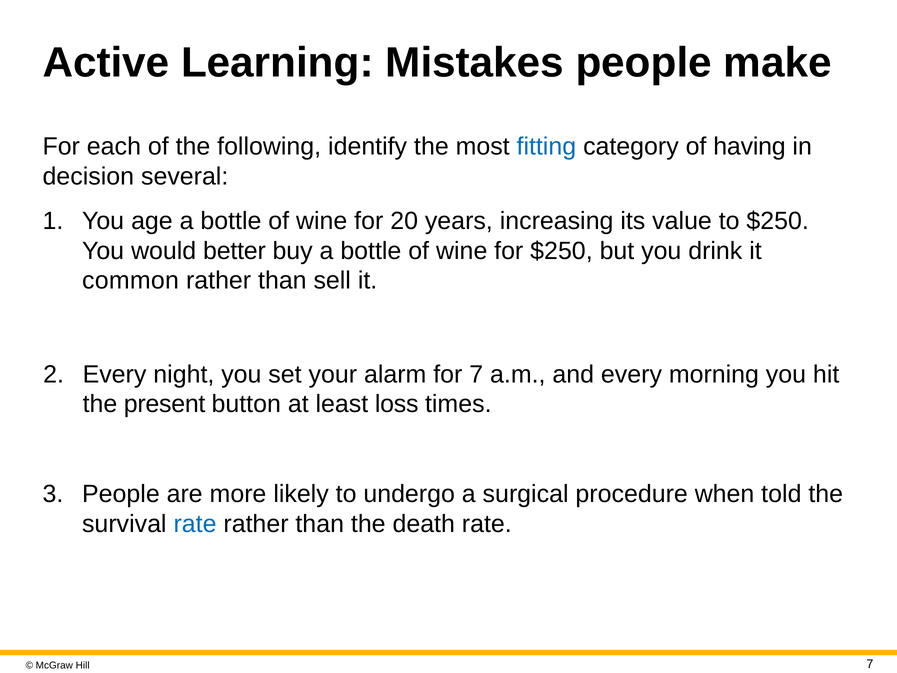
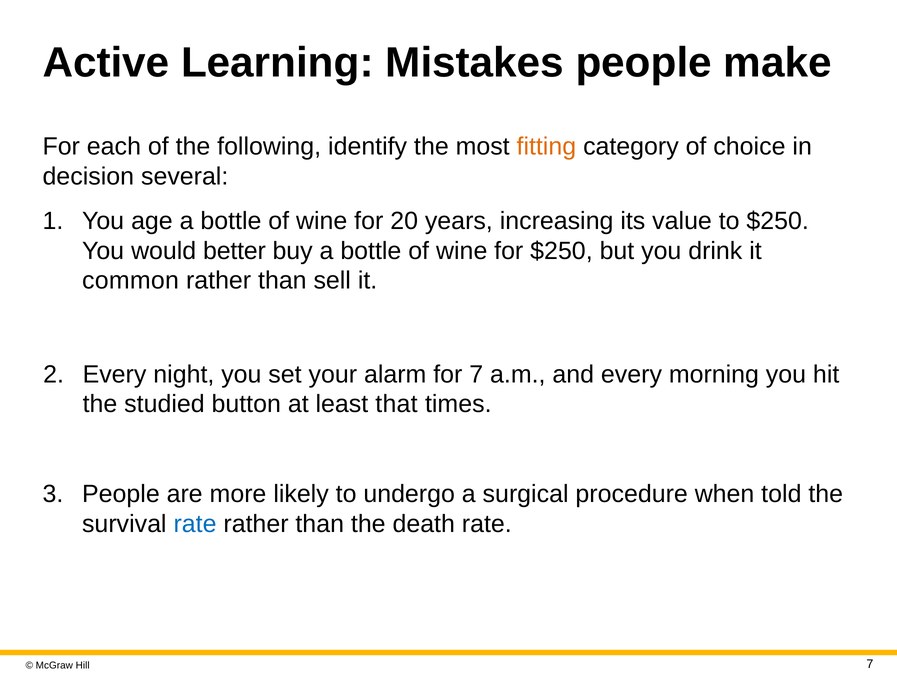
fitting colour: blue -> orange
having: having -> choice
present: present -> studied
loss: loss -> that
